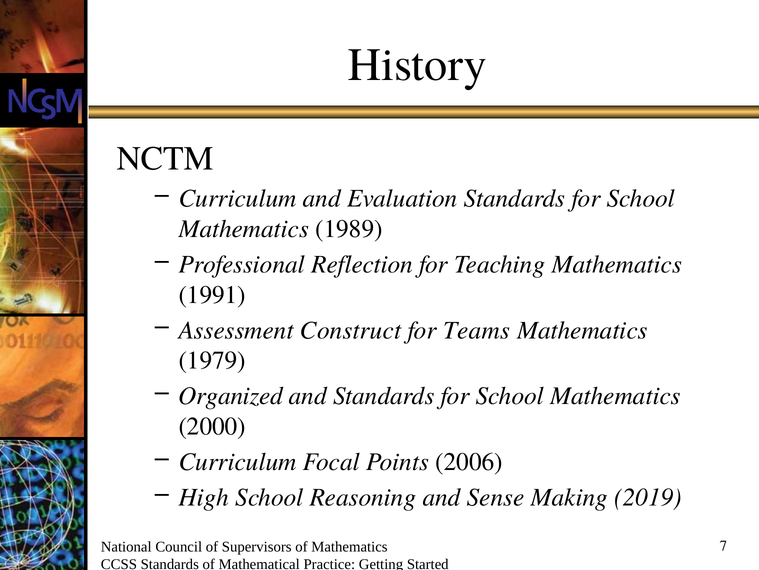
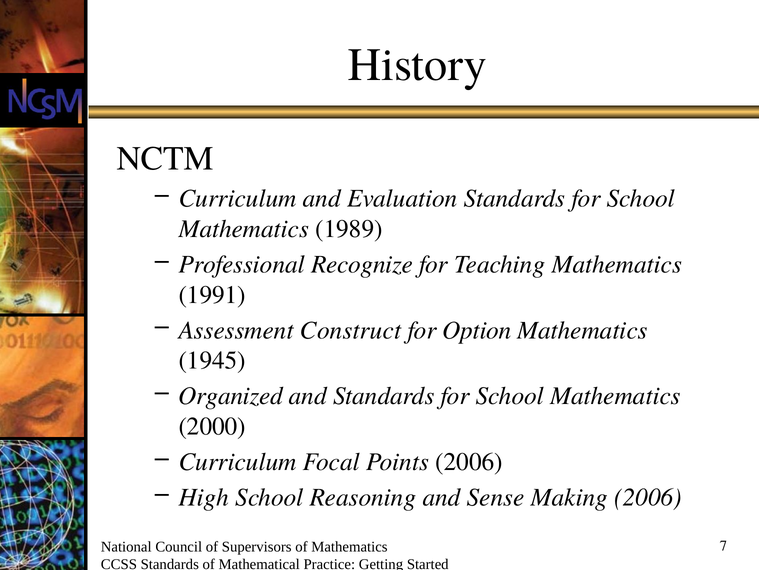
Reflection: Reflection -> Recognize
Teams: Teams -> Option
1979: 1979 -> 1945
Making 2019: 2019 -> 2006
